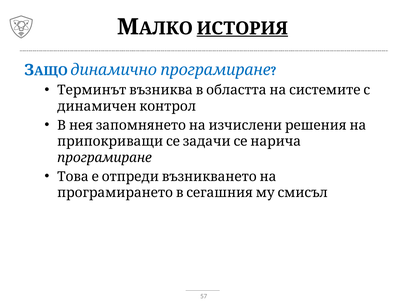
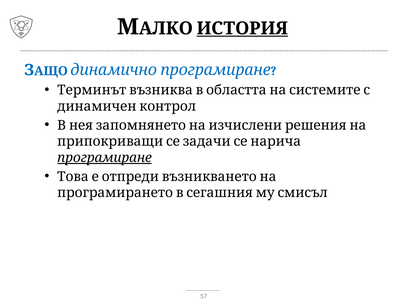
програмиране underline: none -> present
